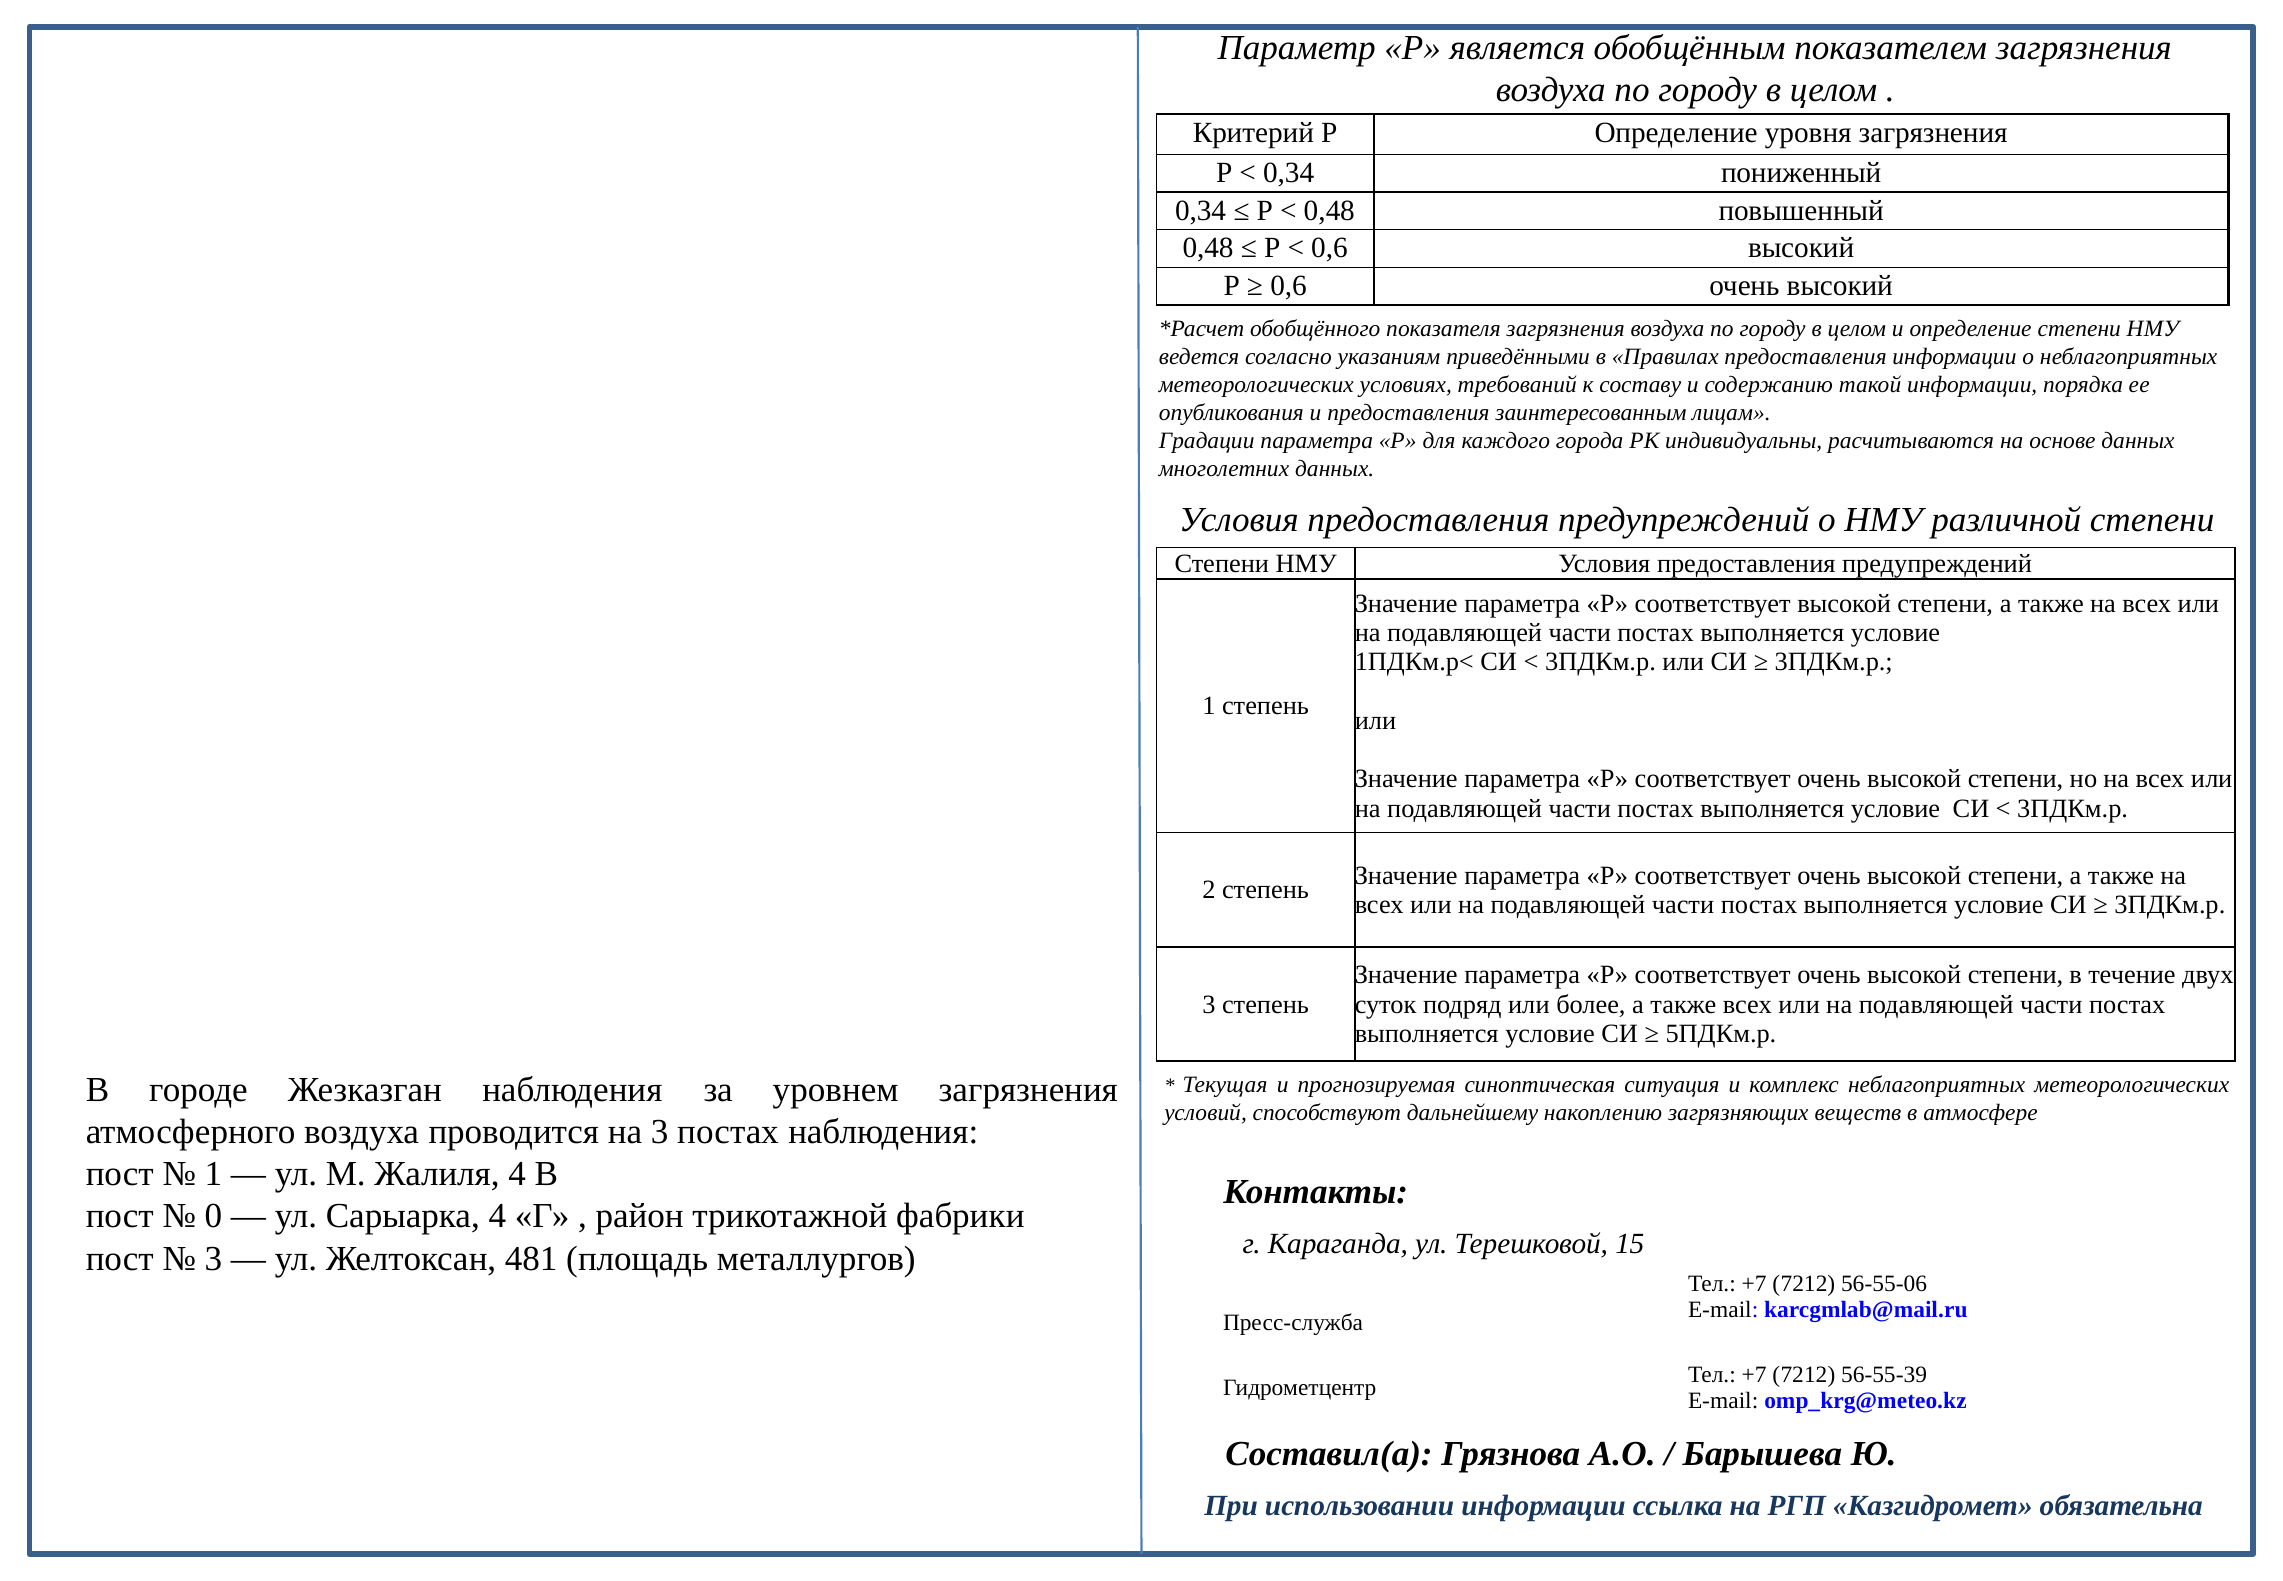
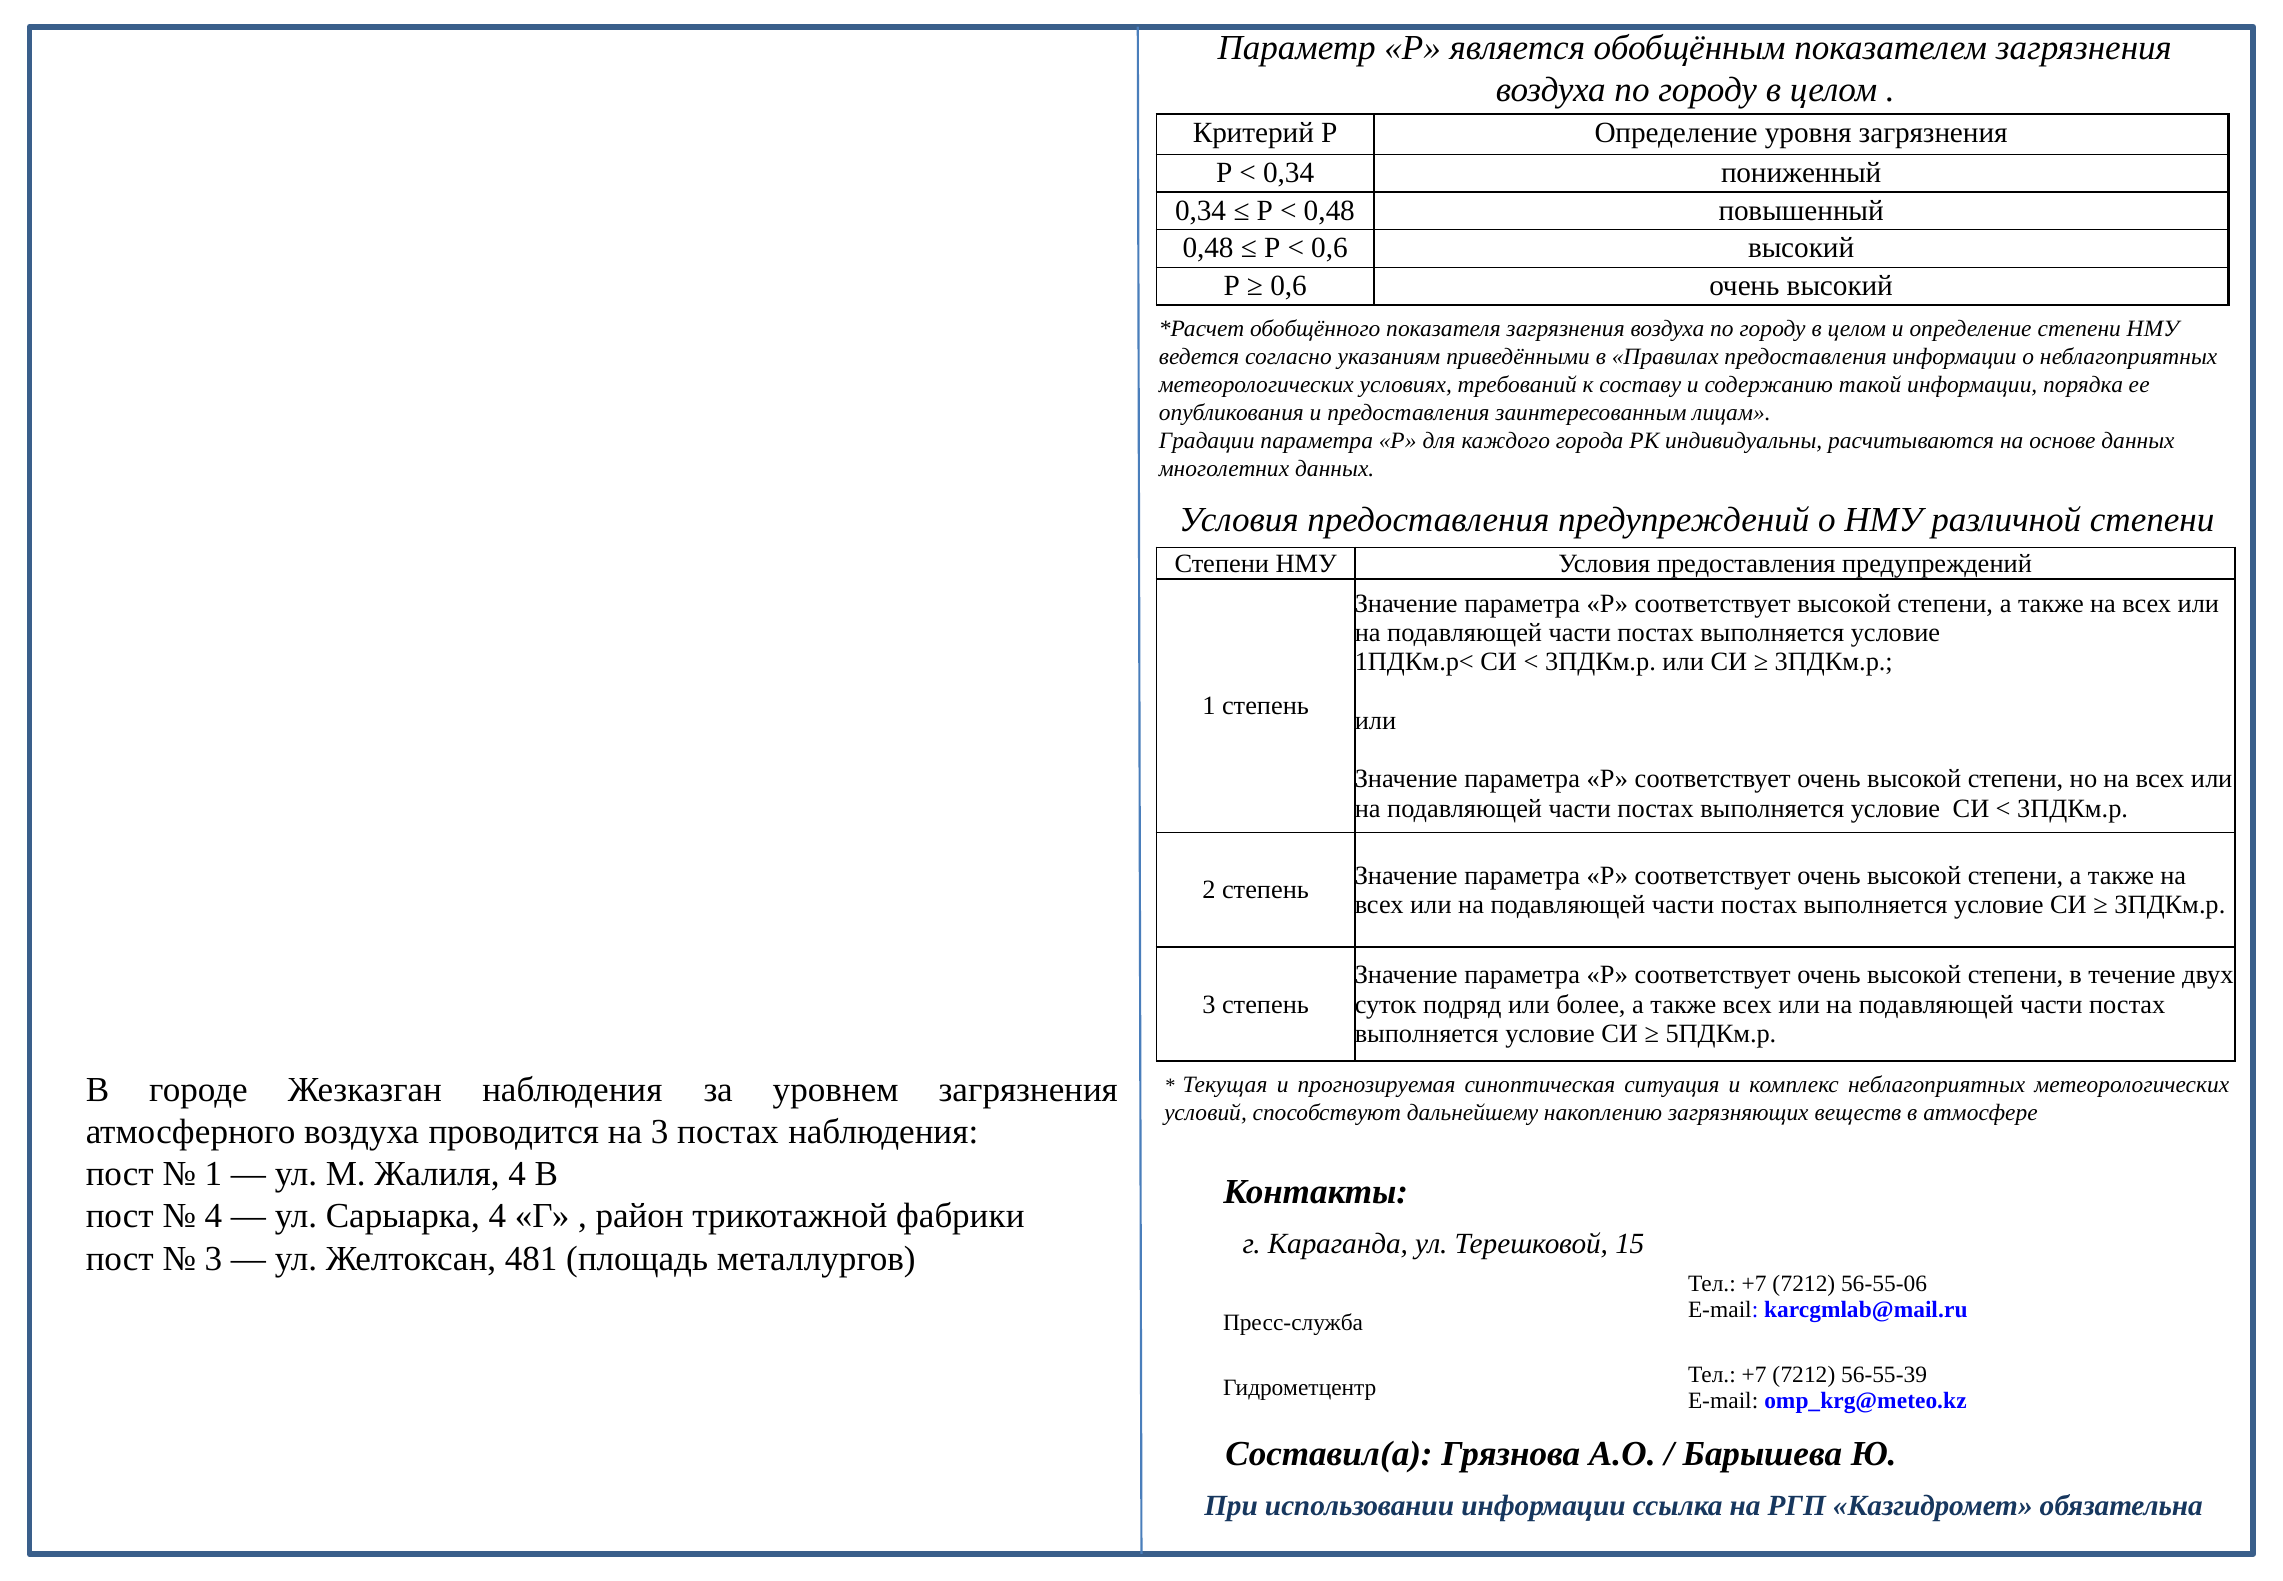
0 at (213, 1216): 0 -> 4
